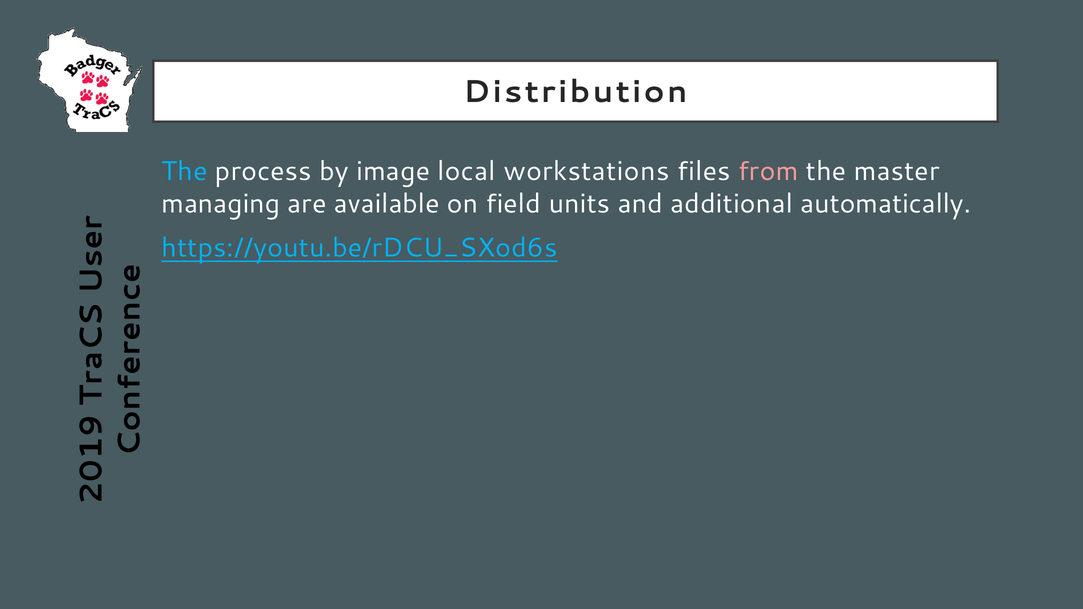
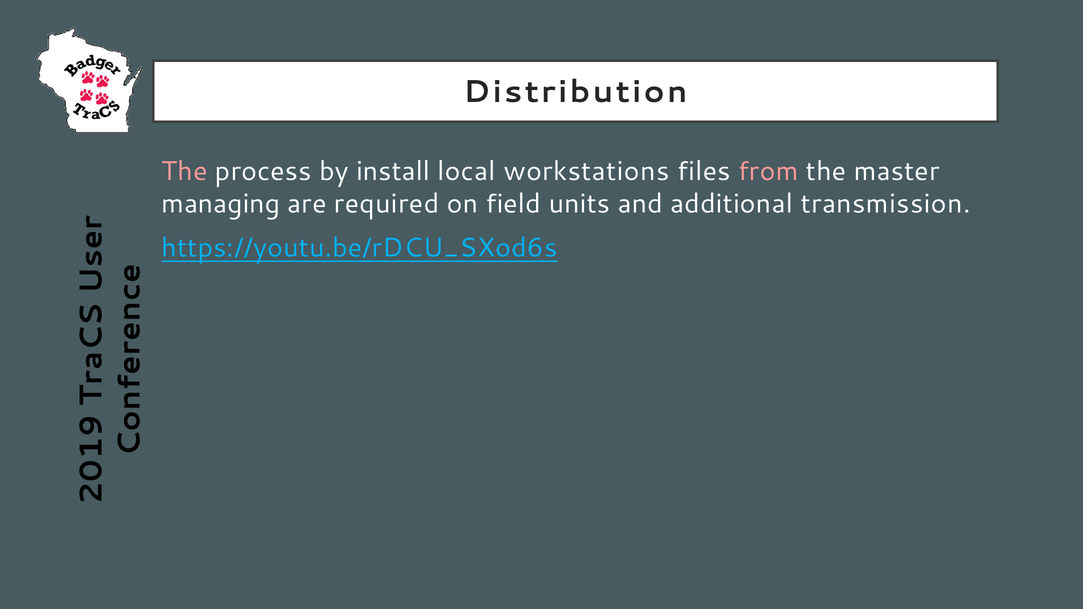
The at (185, 172) colour: light blue -> pink
image: image -> install
available: available -> required
automatically: automatically -> transmission
